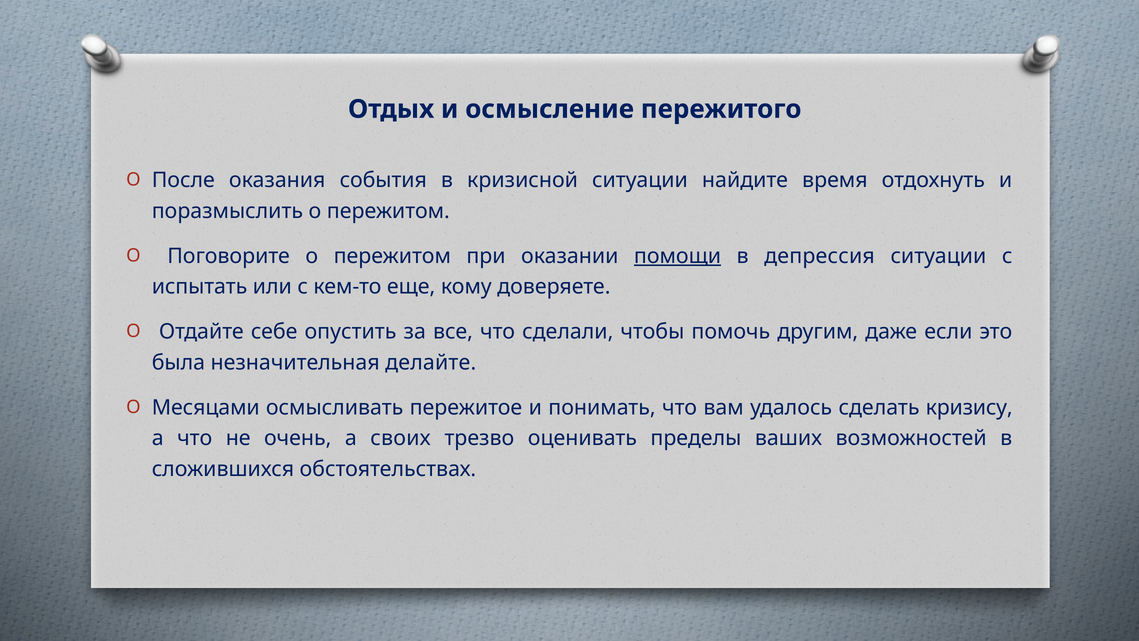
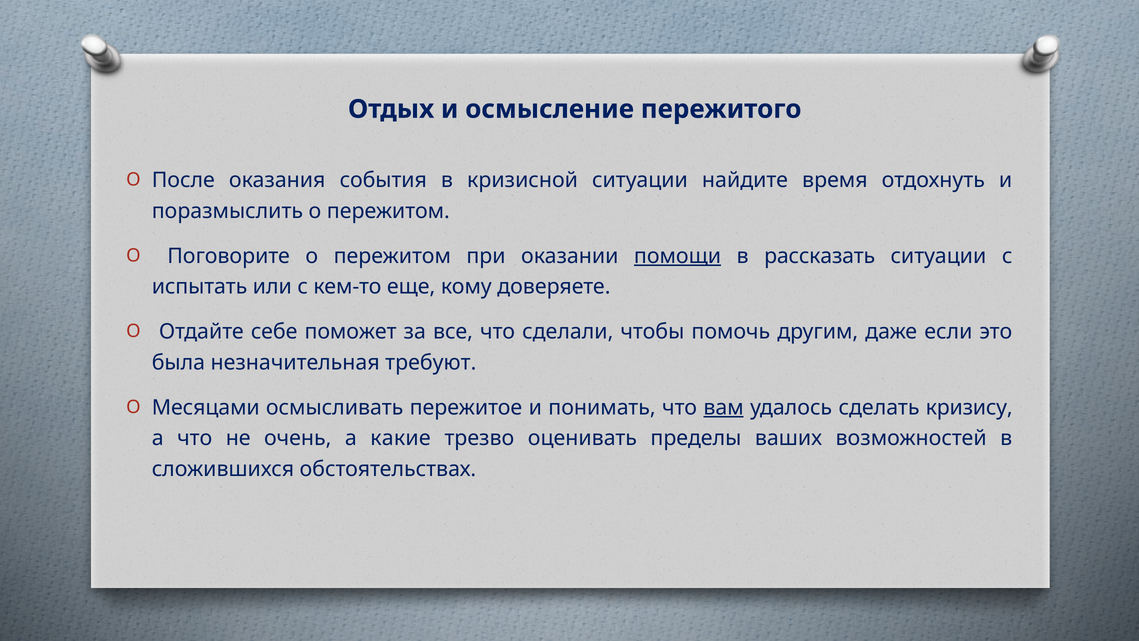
депрессия: депрессия -> рассказать
опустить: опустить -> поможет
делайте: делайте -> требуют
вам underline: none -> present
своих: своих -> какие
